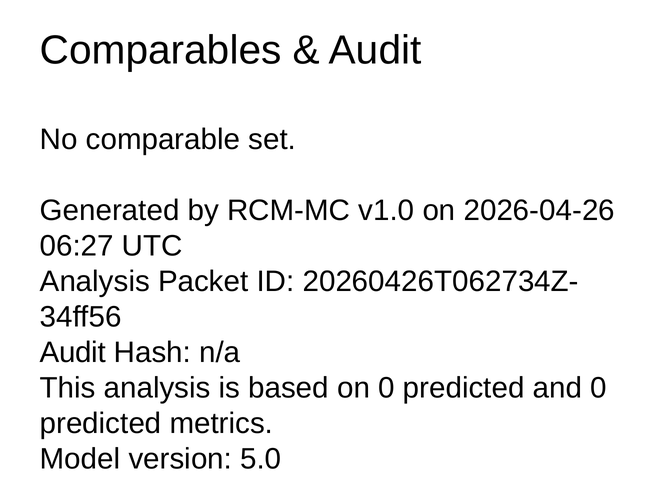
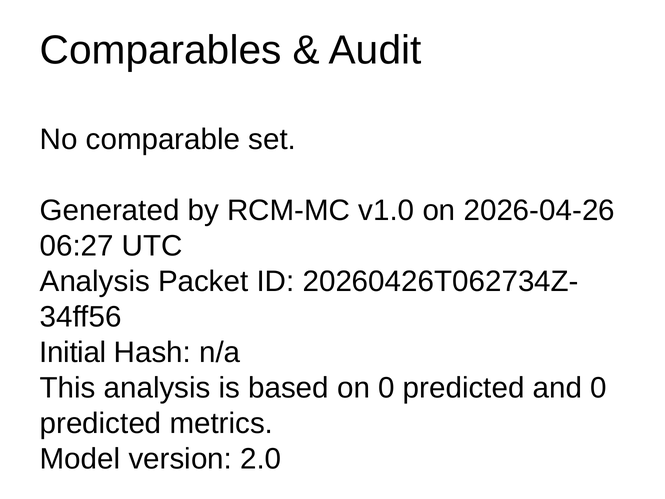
Audit at (73, 352): Audit -> Initial
5.0: 5.0 -> 2.0
